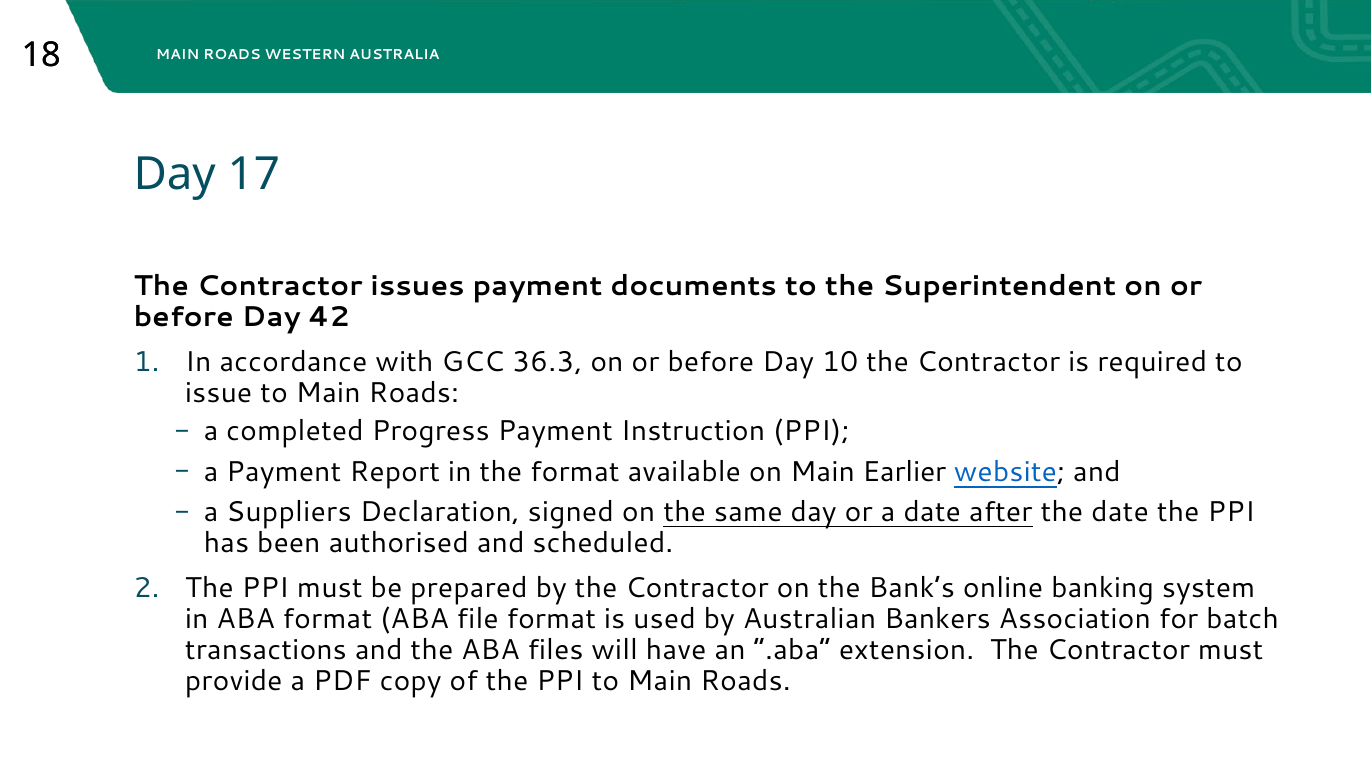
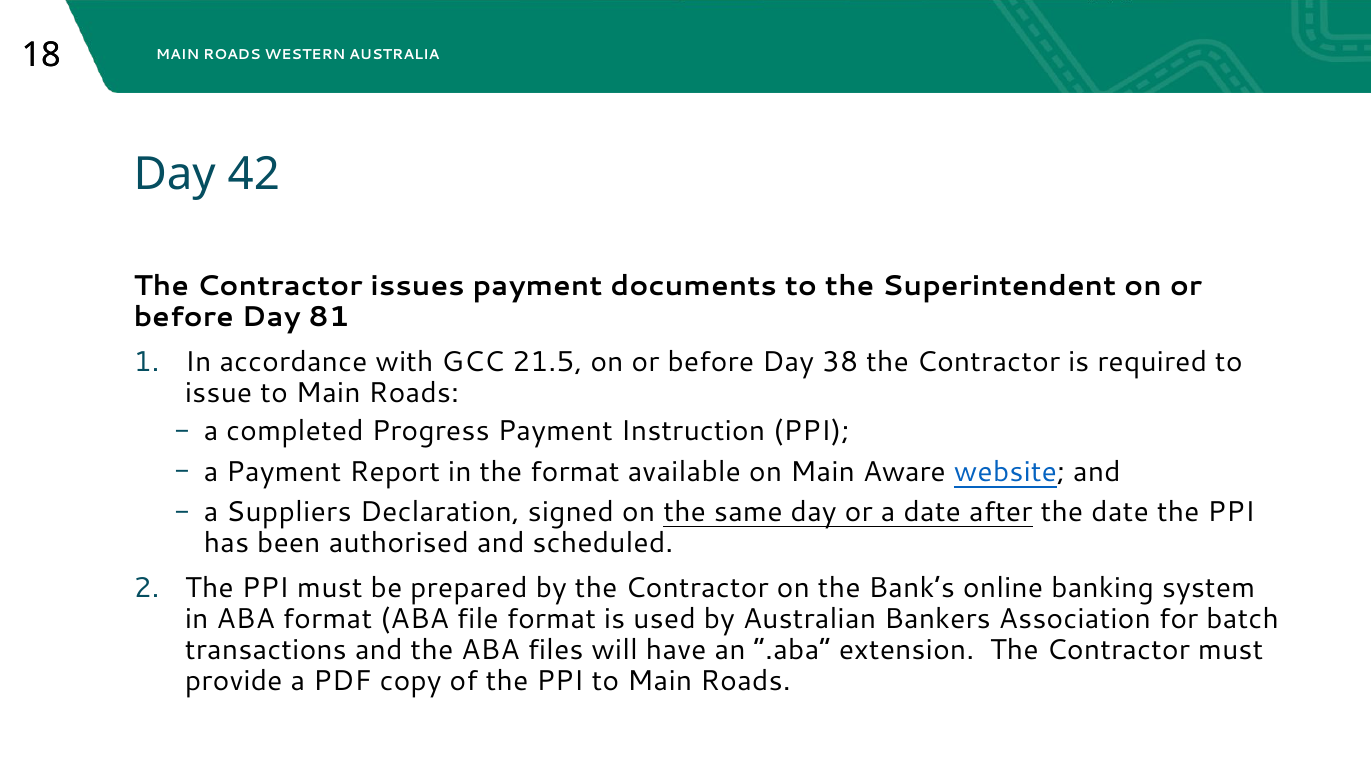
17: 17 -> 42
42: 42 -> 81
36.3: 36.3 -> 21.5
10: 10 -> 38
Earlier: Earlier -> Aware
